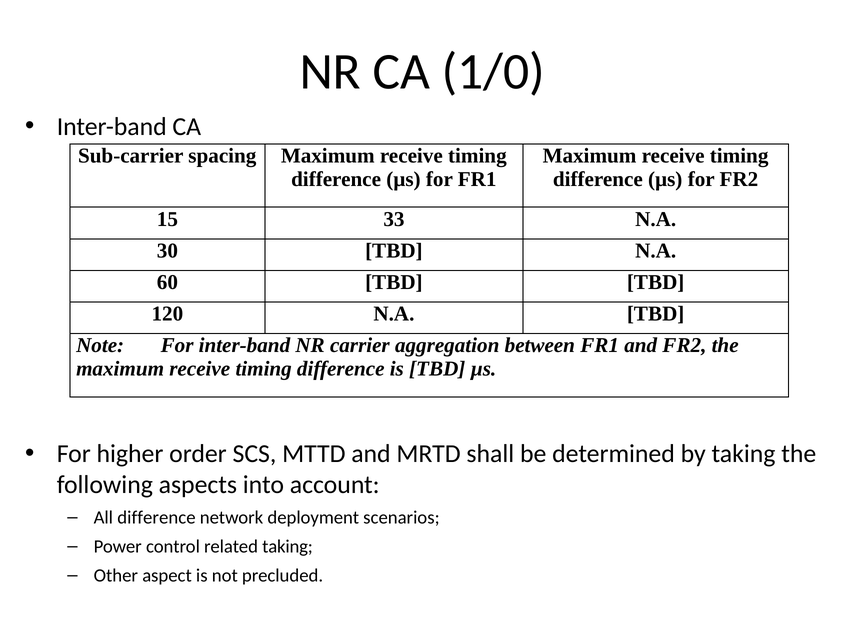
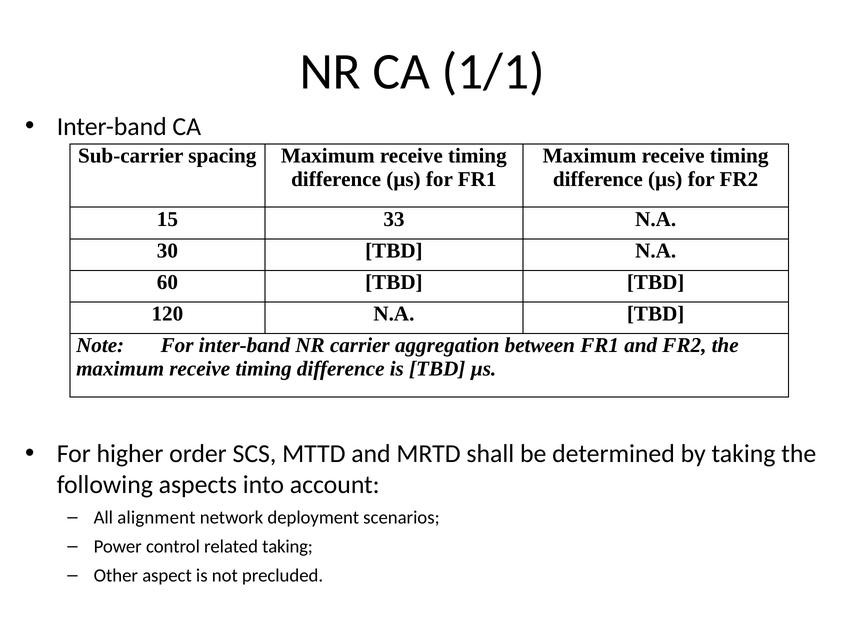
1/0: 1/0 -> 1/1
All difference: difference -> alignment
